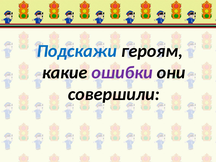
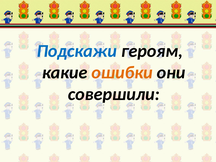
ошибки colour: purple -> orange
